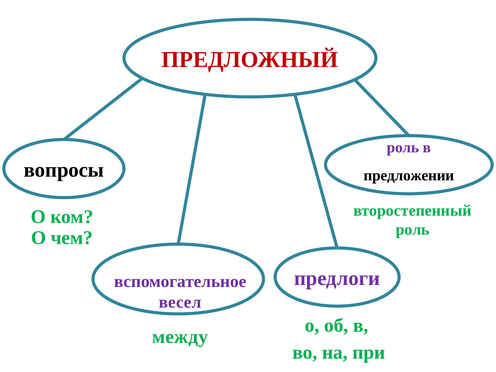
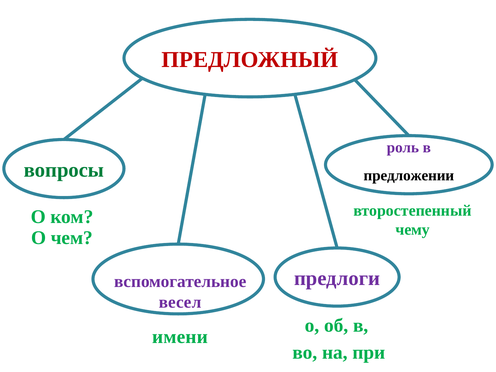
вопросы colour: black -> green
роль at (413, 230): роль -> чему
между: между -> имени
